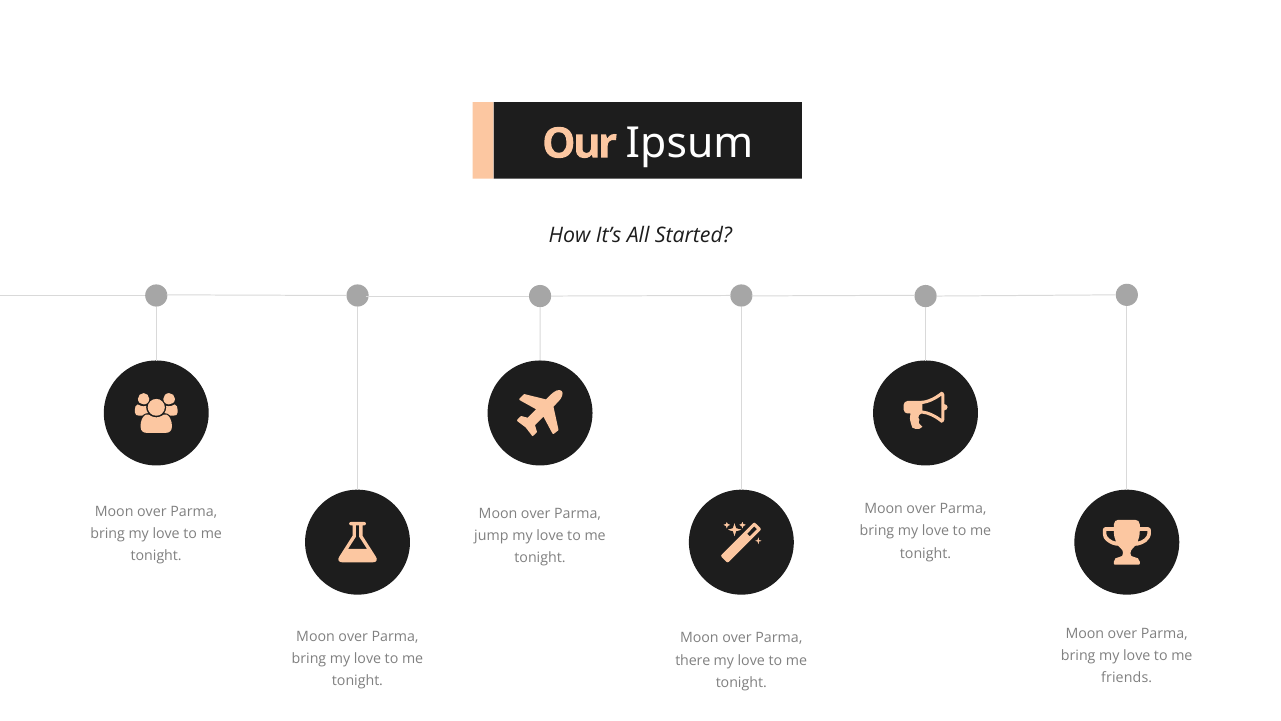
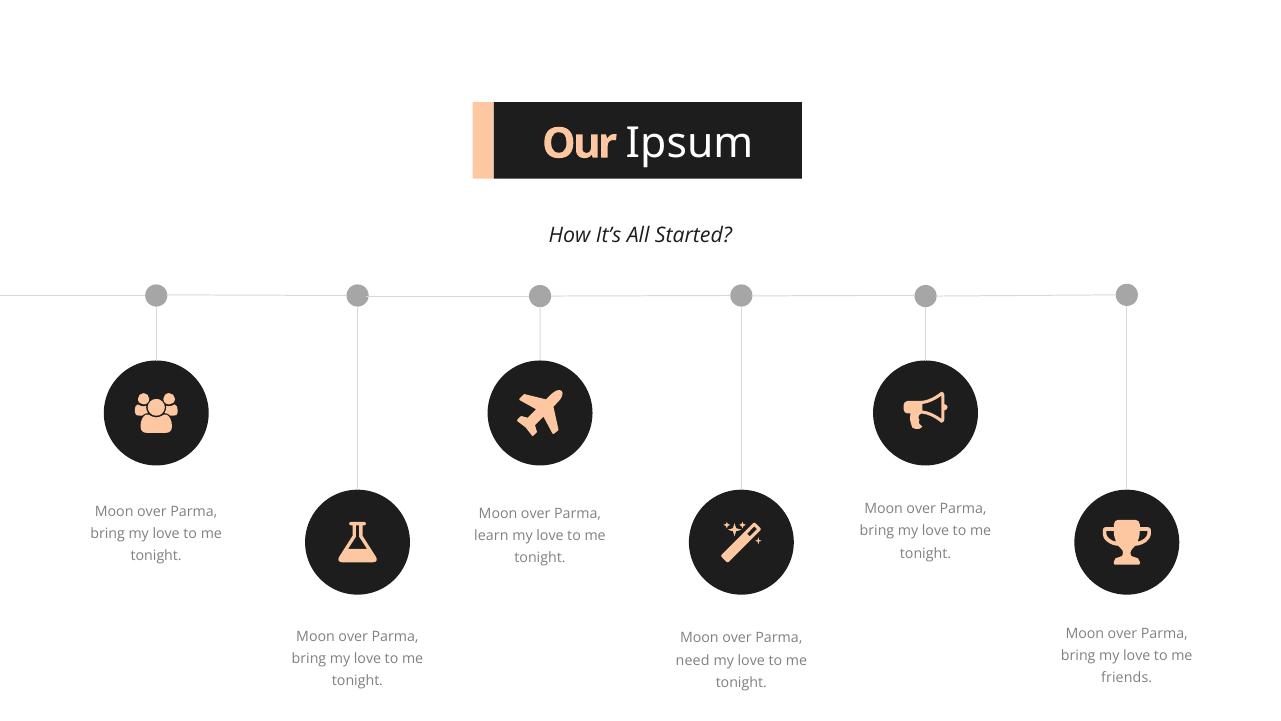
jump: jump -> learn
there: there -> need
